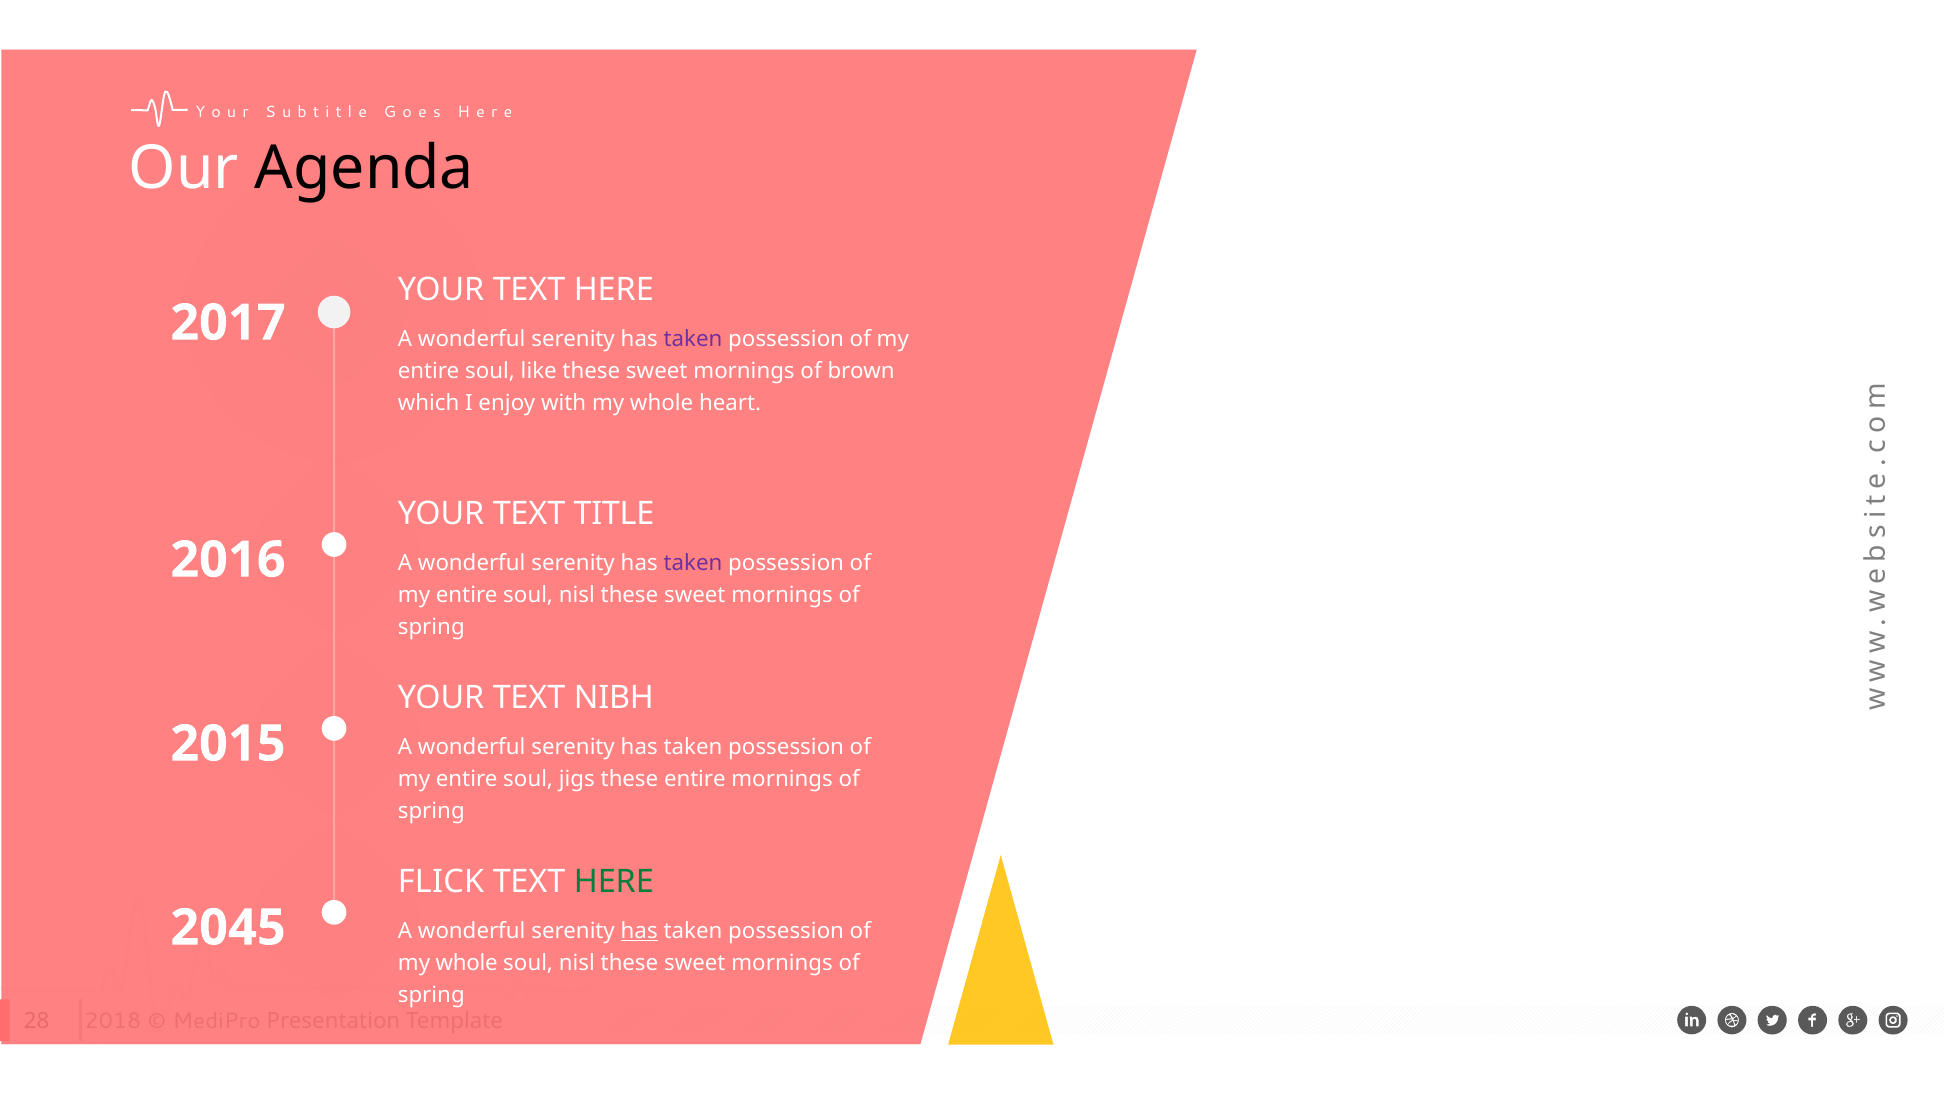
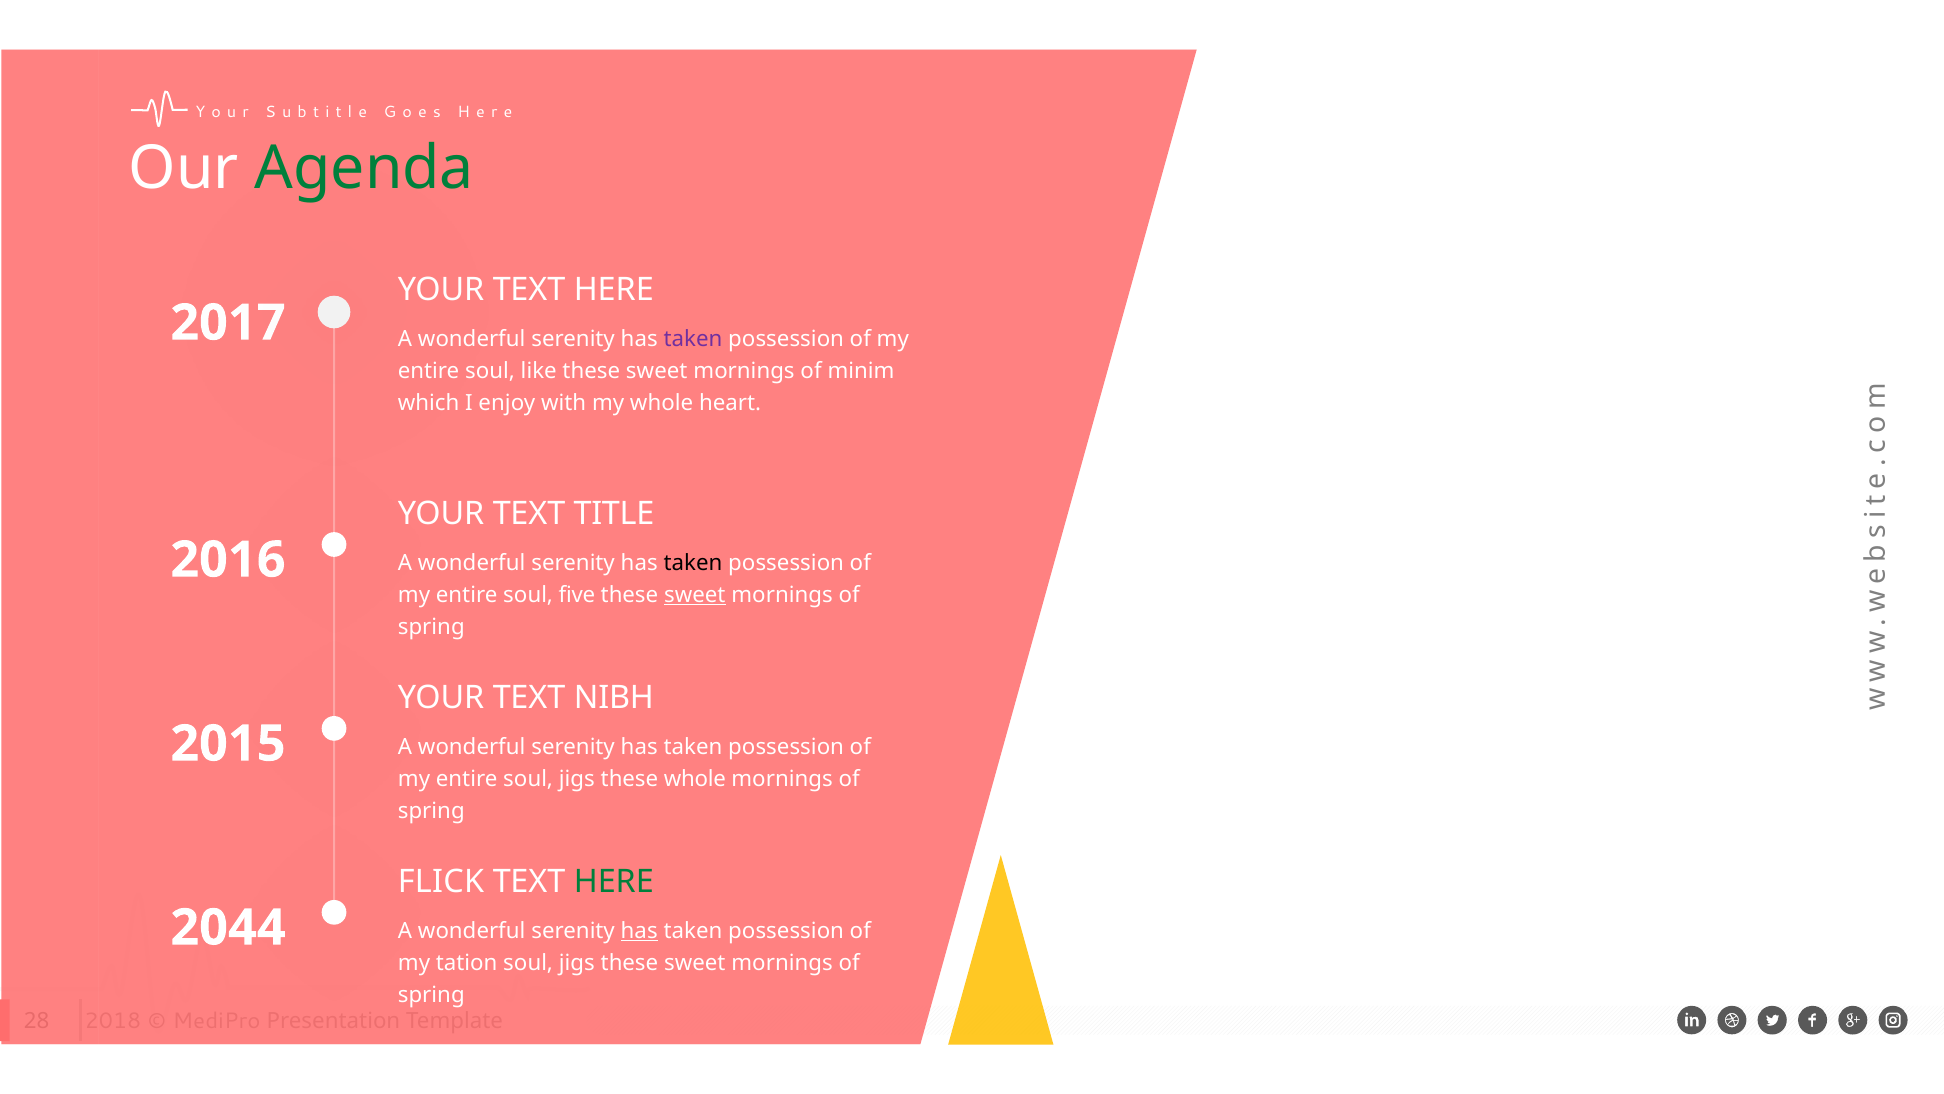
Agenda colour: black -> green
brown: brown -> minim
taken at (693, 563) colour: purple -> black
nisl at (577, 595): nisl -> five
sweet at (695, 595) underline: none -> present
these entire: entire -> whole
2045: 2045 -> 2044
whole at (467, 962): whole -> tation
nisl at (577, 962): nisl -> jigs
